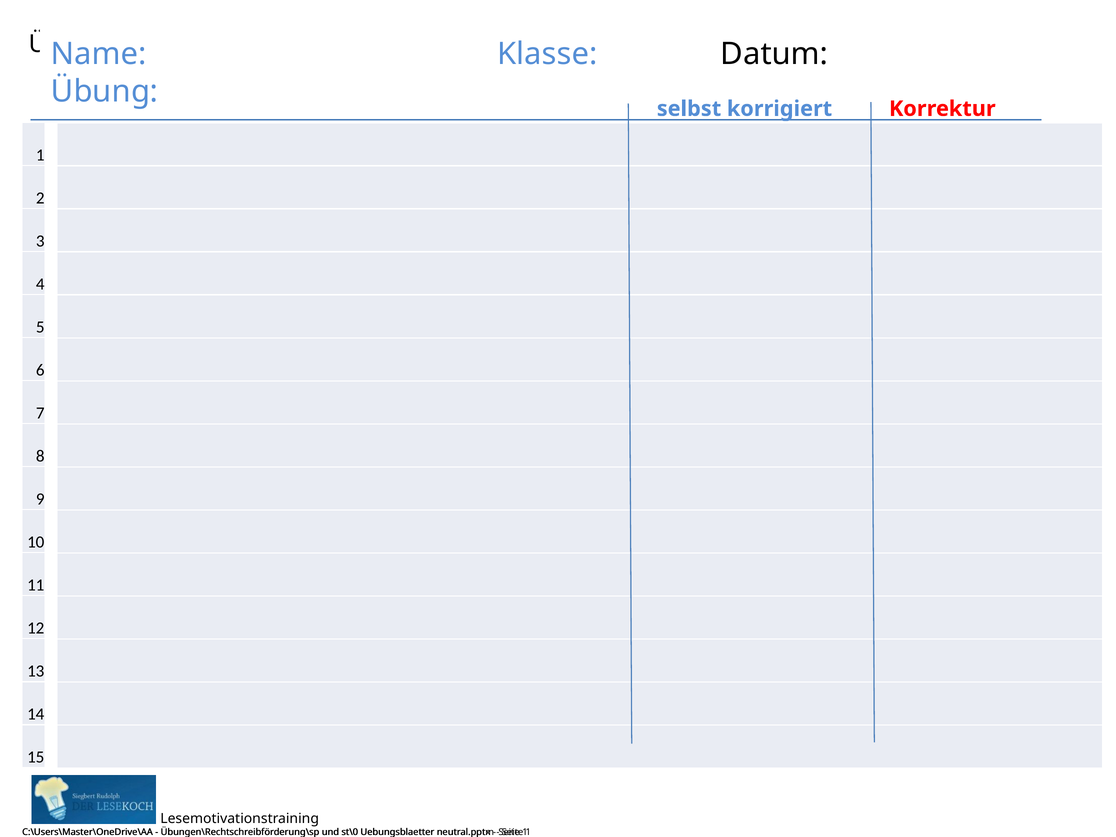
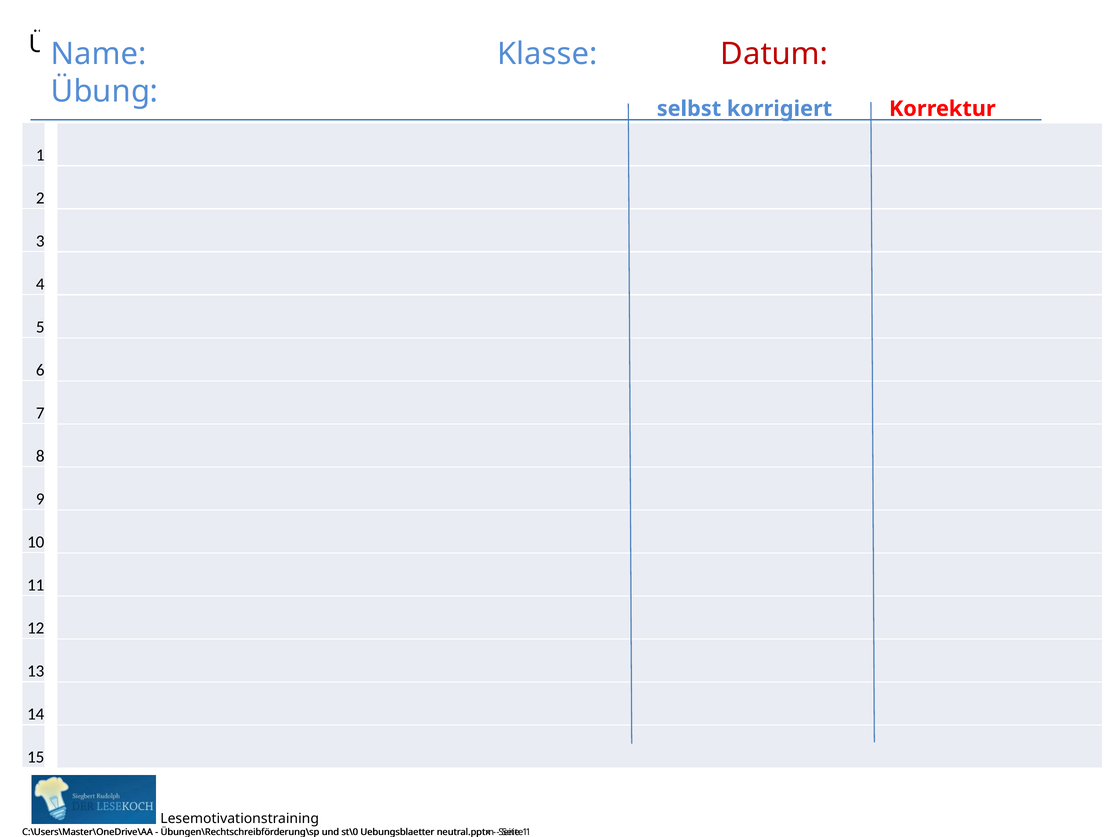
Datum colour: black -> red
